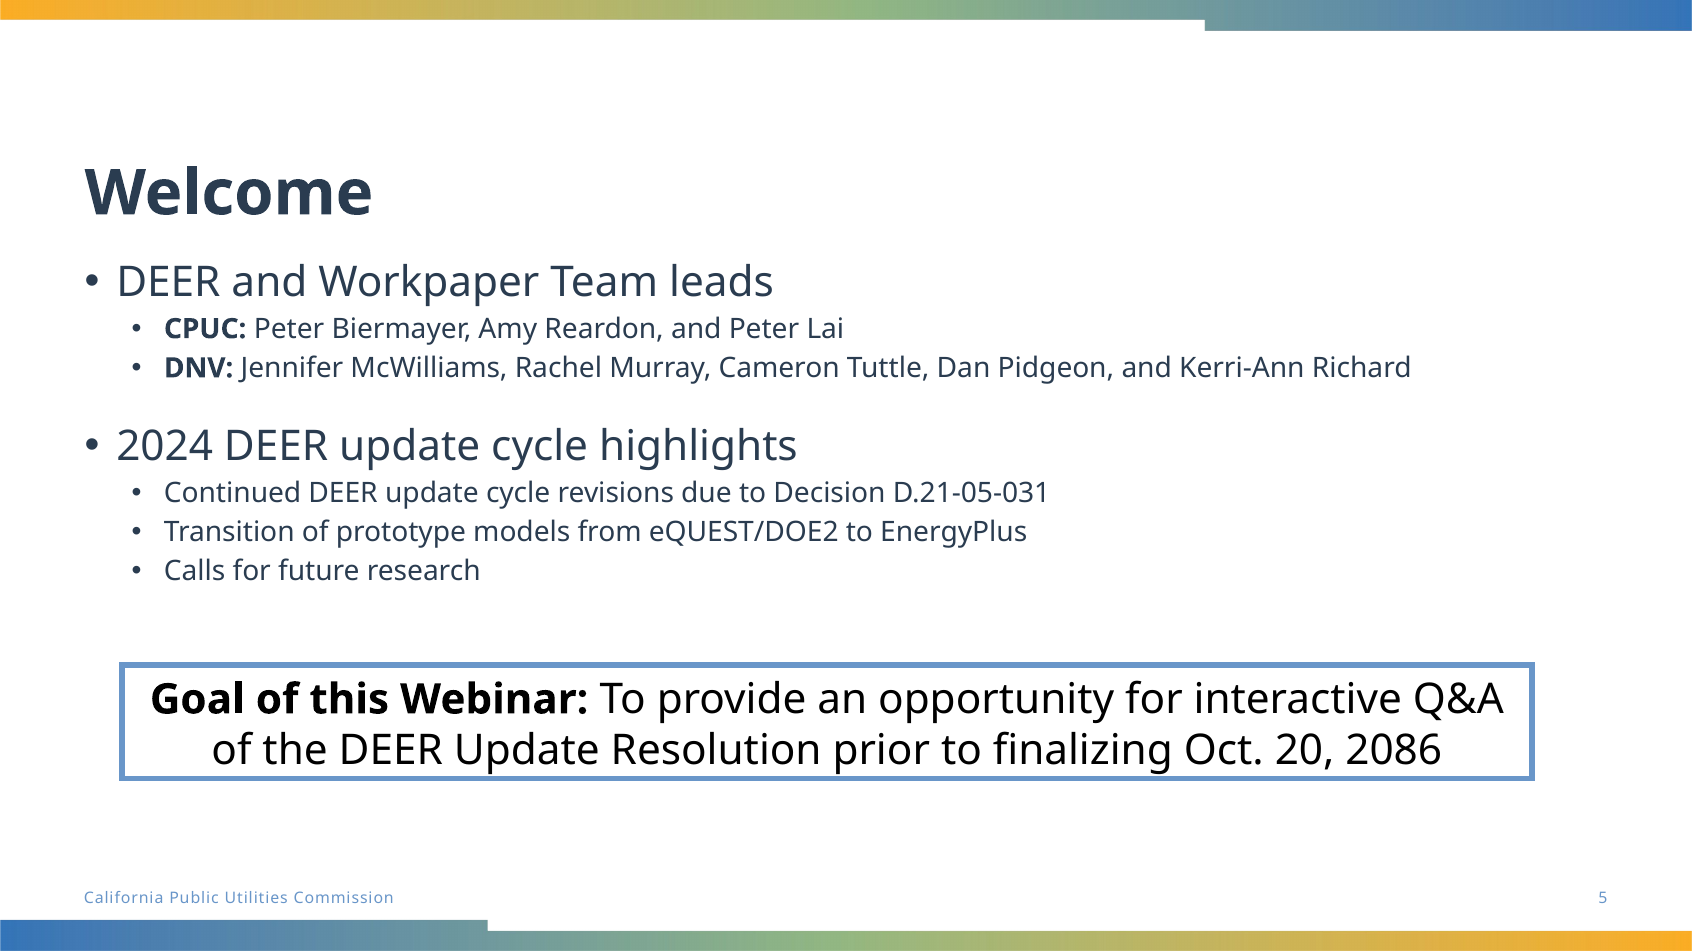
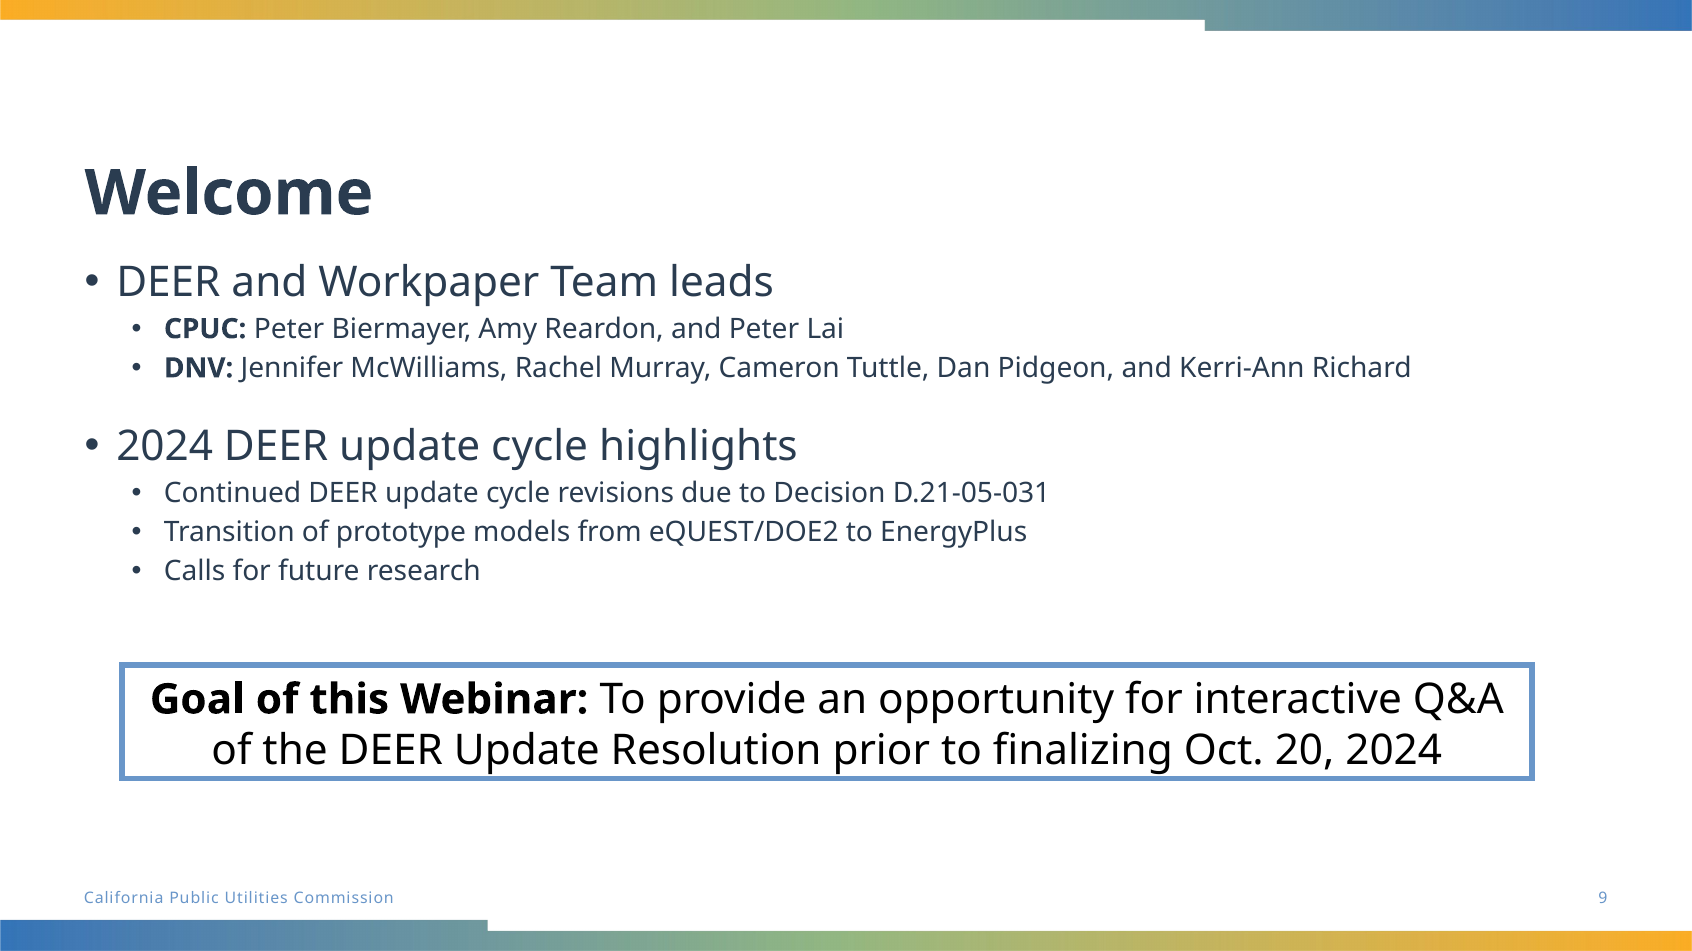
20 2086: 2086 -> 2024
5: 5 -> 9
